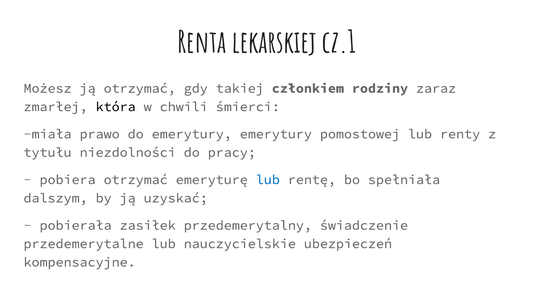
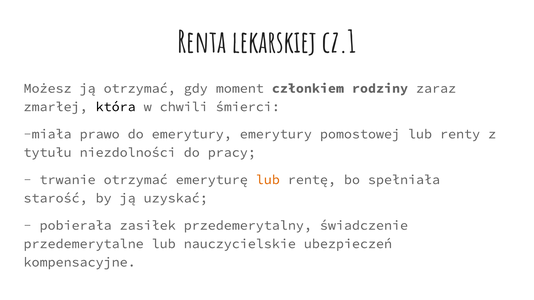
takiej: takiej -> moment
pobiera: pobiera -> trwanie
lub at (268, 180) colour: blue -> orange
dalszym: dalszym -> starość
